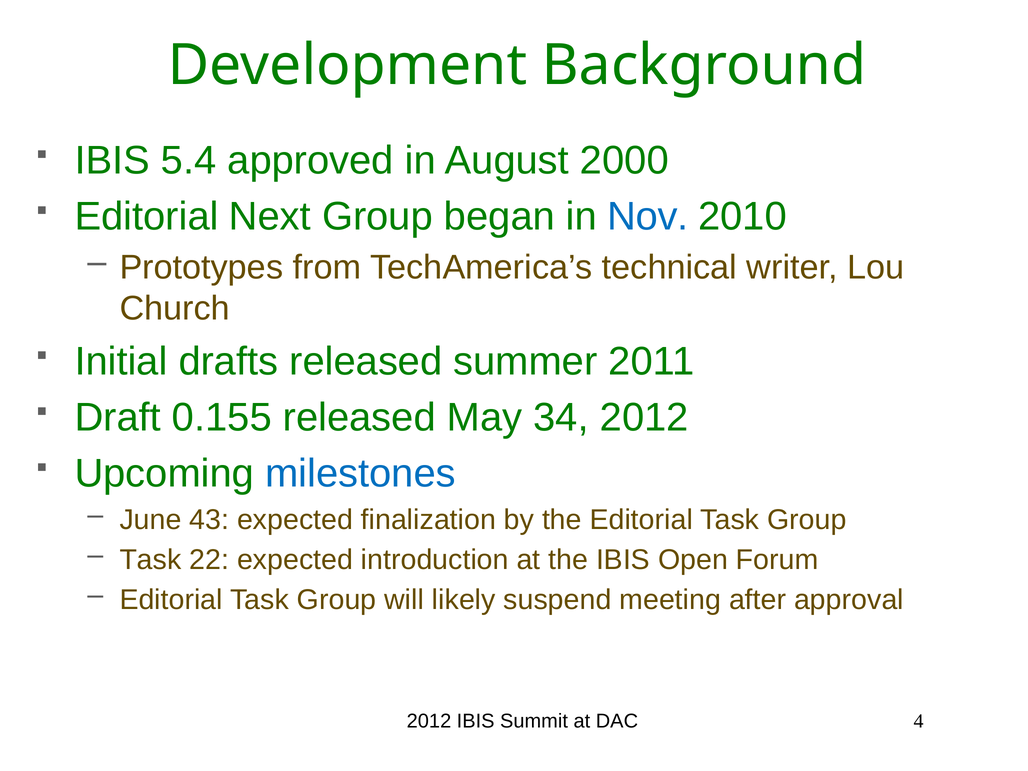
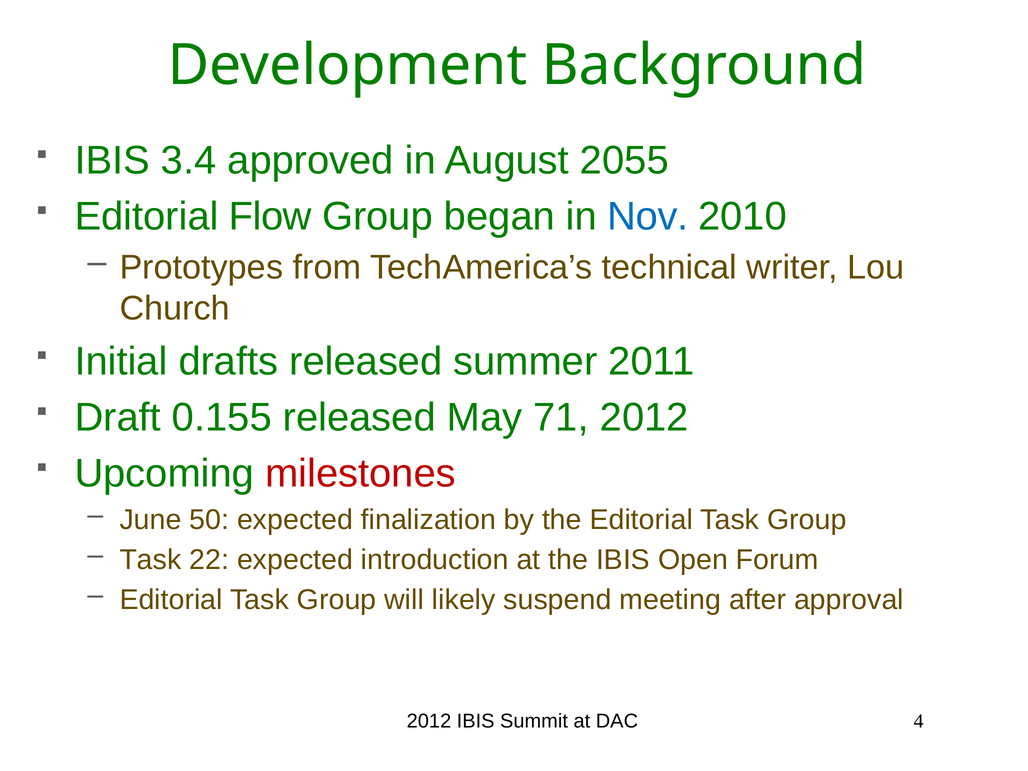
5.4: 5.4 -> 3.4
2000: 2000 -> 2055
Next: Next -> Flow
34: 34 -> 71
milestones colour: blue -> red
43: 43 -> 50
